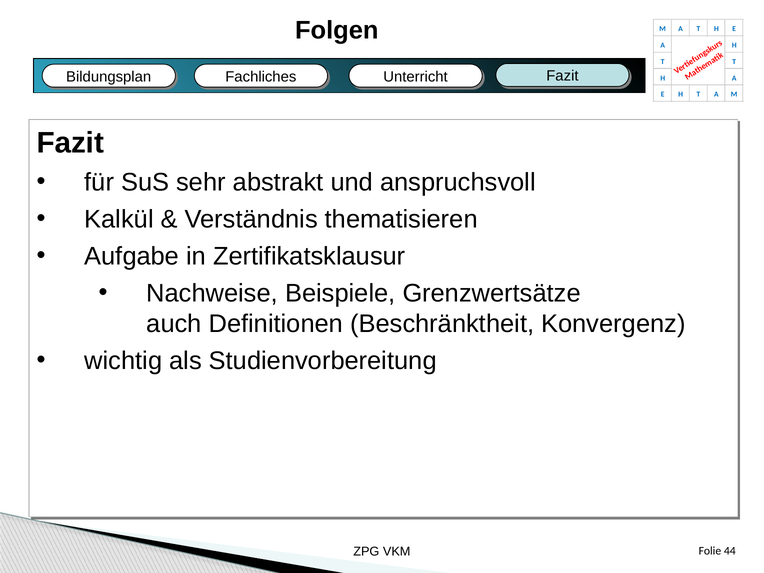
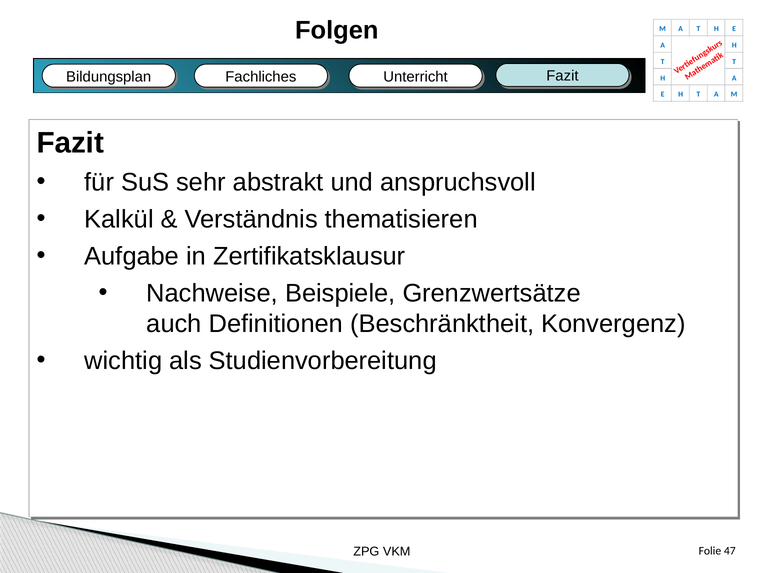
44: 44 -> 47
